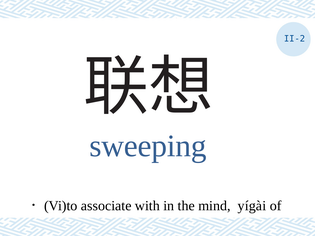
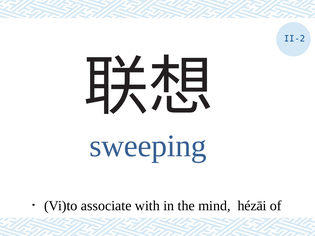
yígài: yígài -> hézāi
